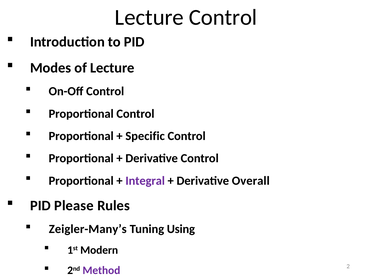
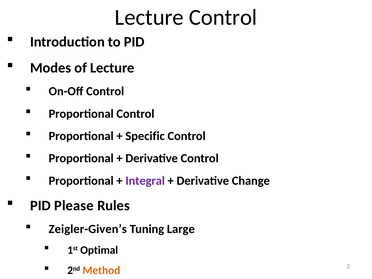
Overall: Overall -> Change
Zeigler-Many’s: Zeigler-Many’s -> Zeigler-Given’s
Using: Using -> Large
Modern: Modern -> Optimal
Method colour: purple -> orange
